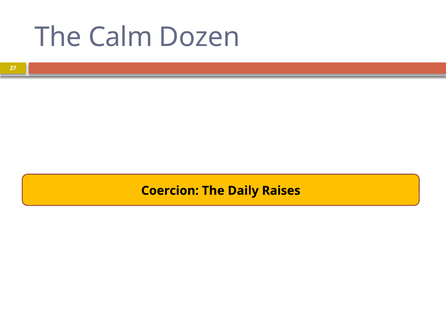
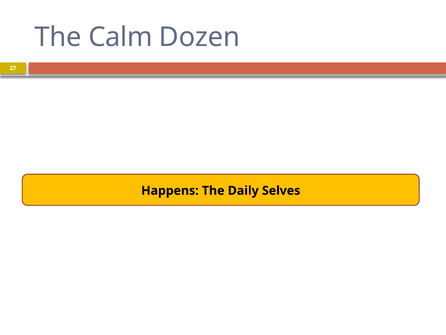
Coercion: Coercion -> Happens
Raises: Raises -> Selves
